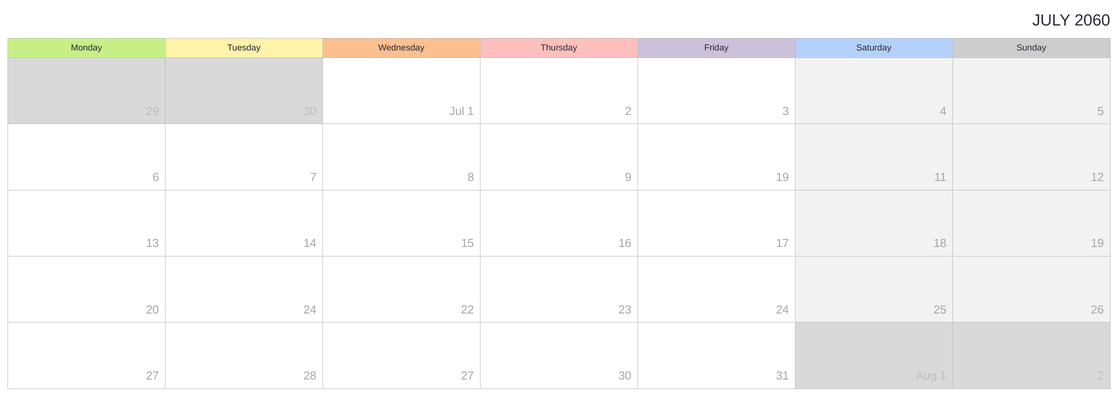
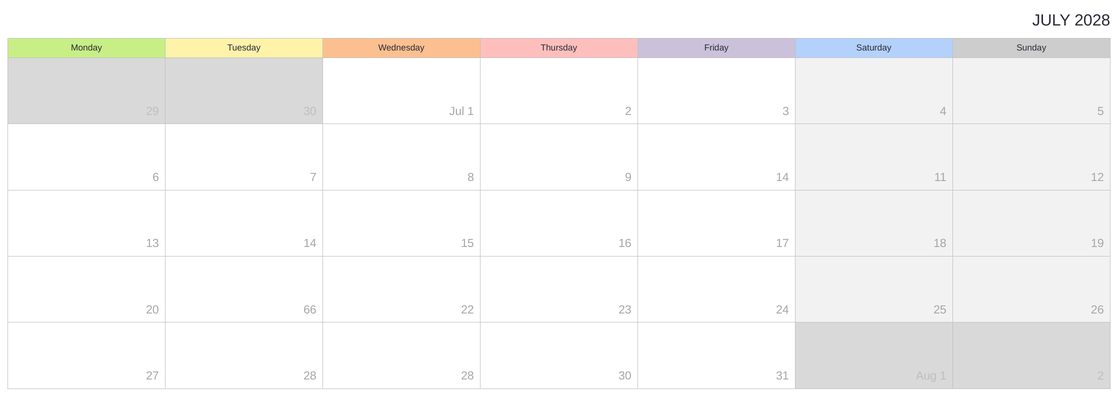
2060: 2060 -> 2028
9 19: 19 -> 14
20 24: 24 -> 66
28 27: 27 -> 28
